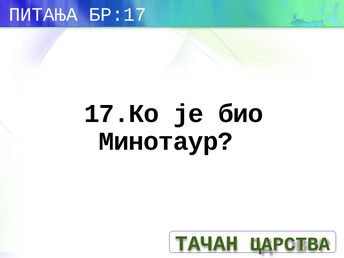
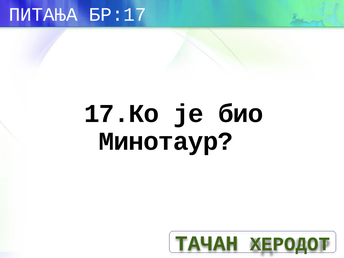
ЦАРСТВА: ЦАРСТВА -> ХЕРОДОТ
